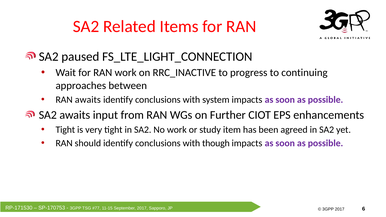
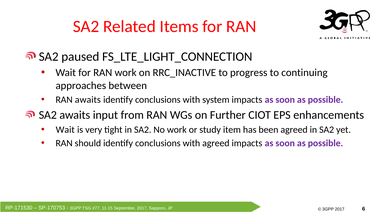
Tight at (65, 130): Tight -> Wait
with though: though -> agreed
